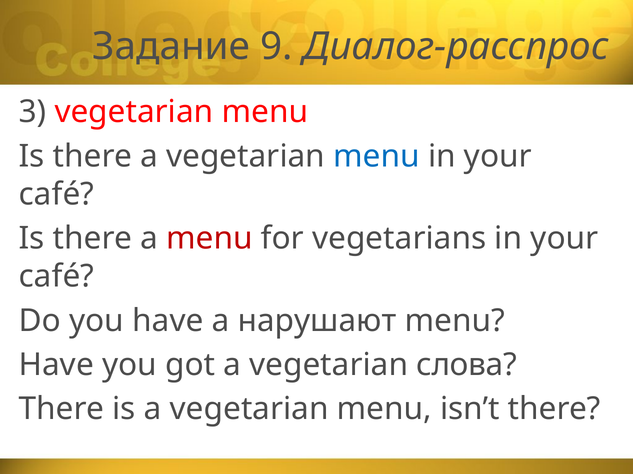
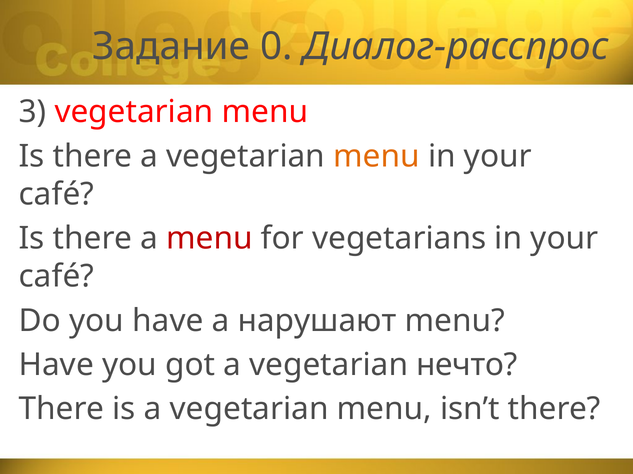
9: 9 -> 0
menu at (377, 157) colour: blue -> orange
слова: слова -> нечто
